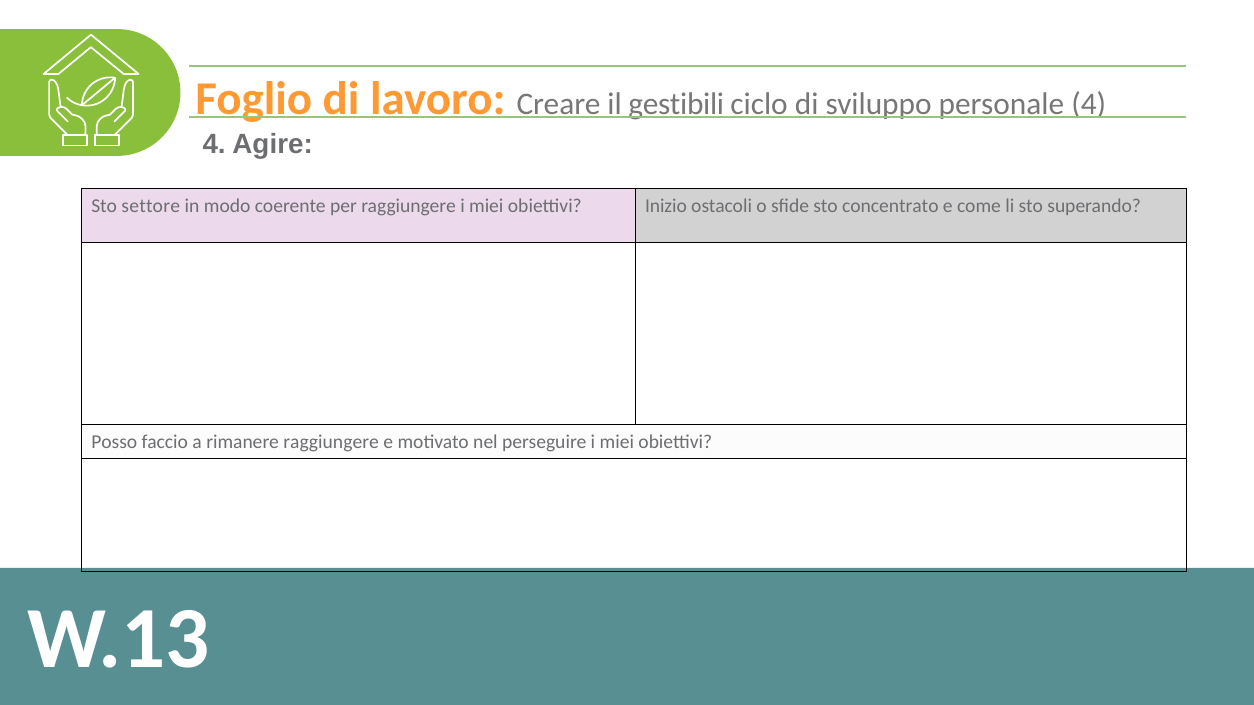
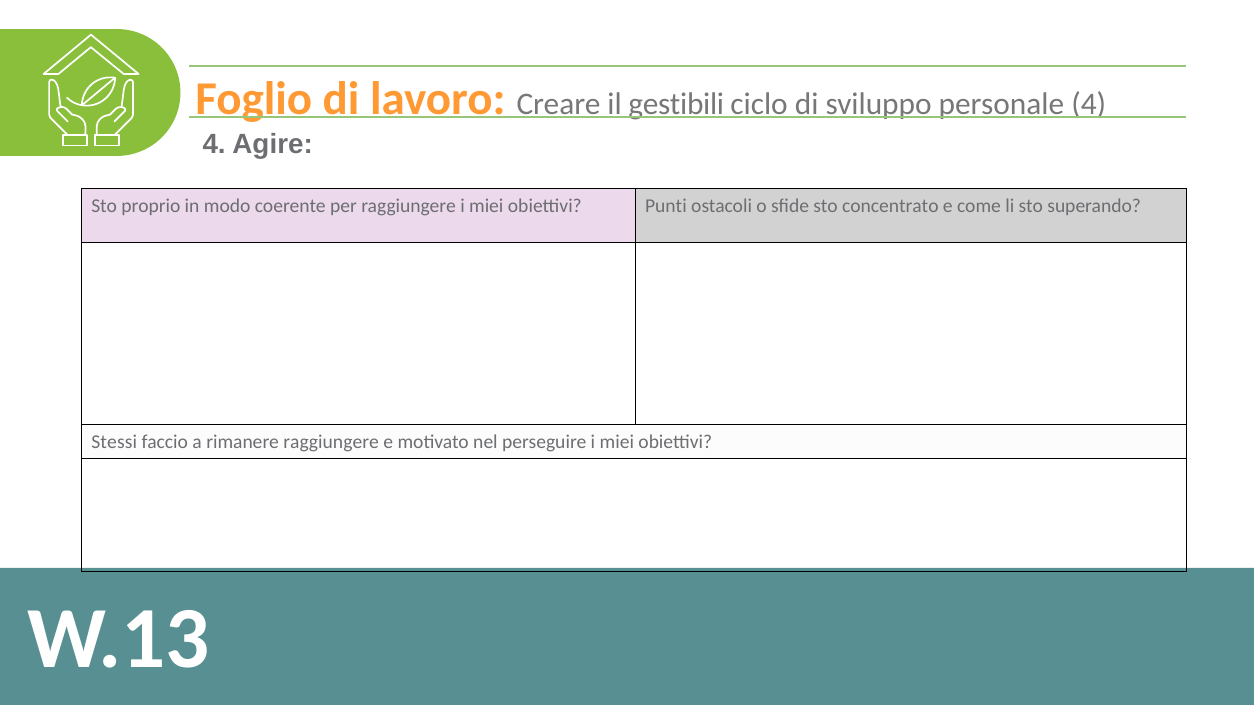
settore: settore -> proprio
Inizio: Inizio -> Punti
Posso: Posso -> Stessi
